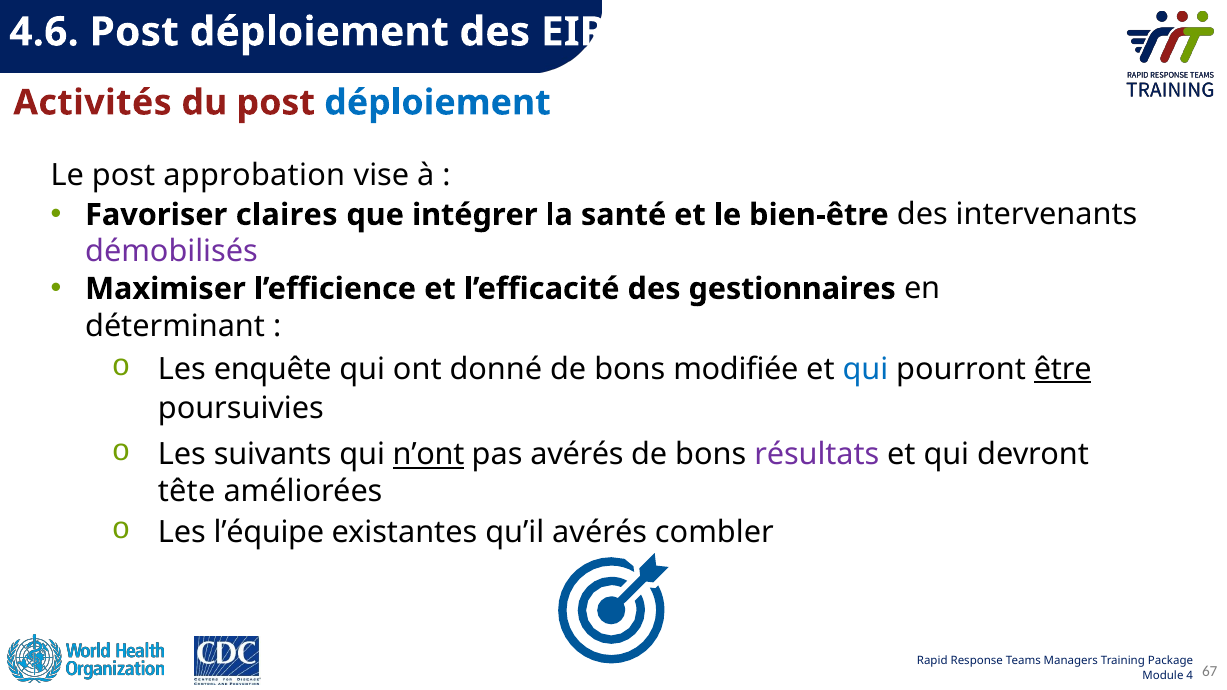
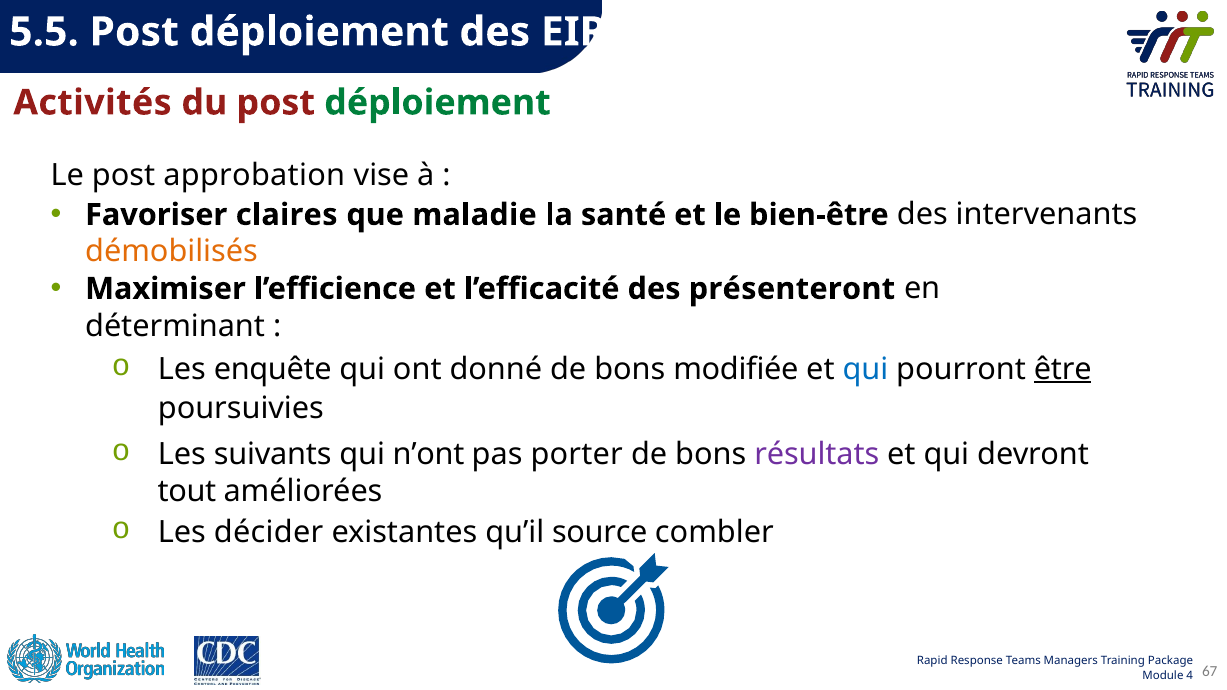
4.6: 4.6 -> 5.5
déploiement at (437, 103) colour: blue -> green
intégrer: intégrer -> maladie
démobilisés colour: purple -> orange
gestionnaires: gestionnaires -> présenteront
n’ont underline: present -> none
pas avérés: avérés -> porter
tête: tête -> tout
lʼéquipe: lʼéquipe -> décider
quʼil avérés: avérés -> source
